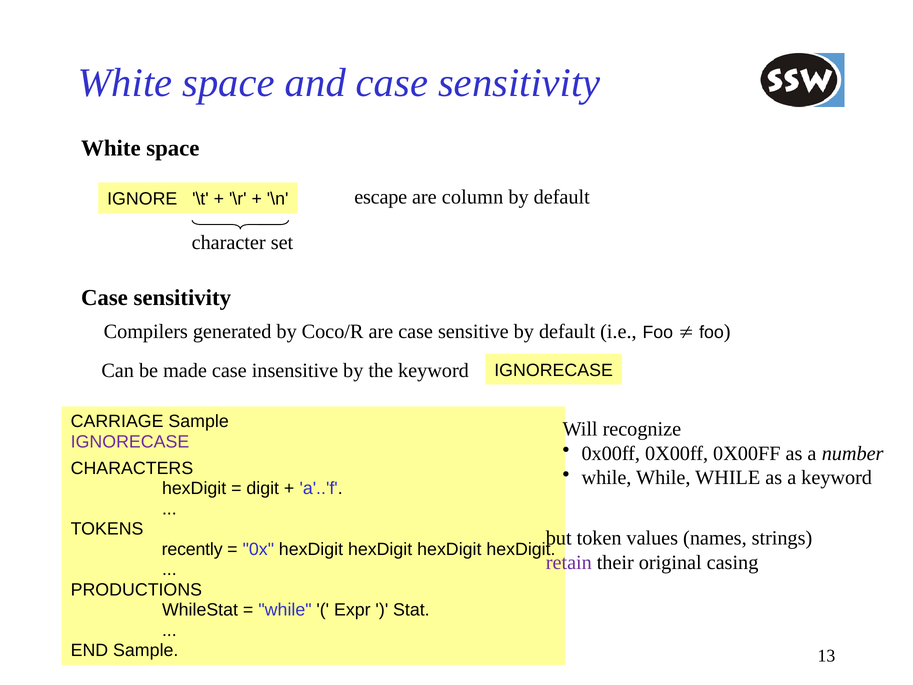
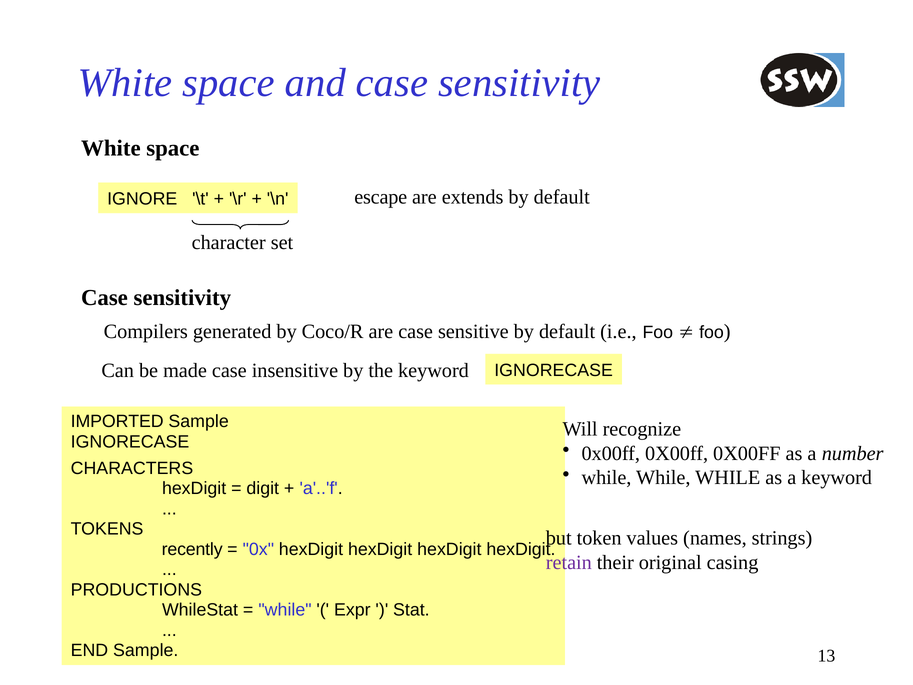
column: column -> extends
CARRIAGE: CARRIAGE -> IMPORTED
IGNORECASE at (130, 442) colour: purple -> black
